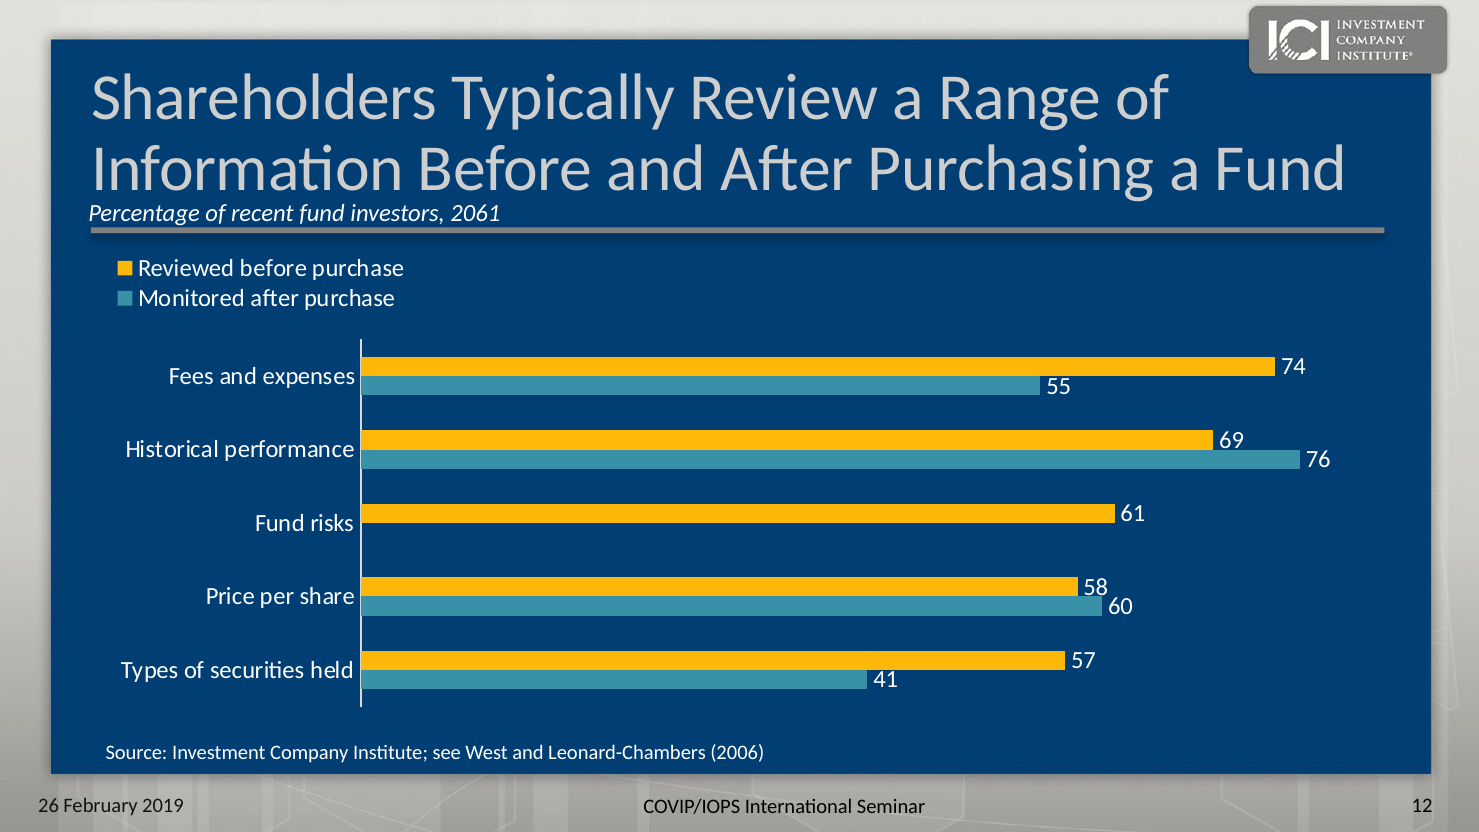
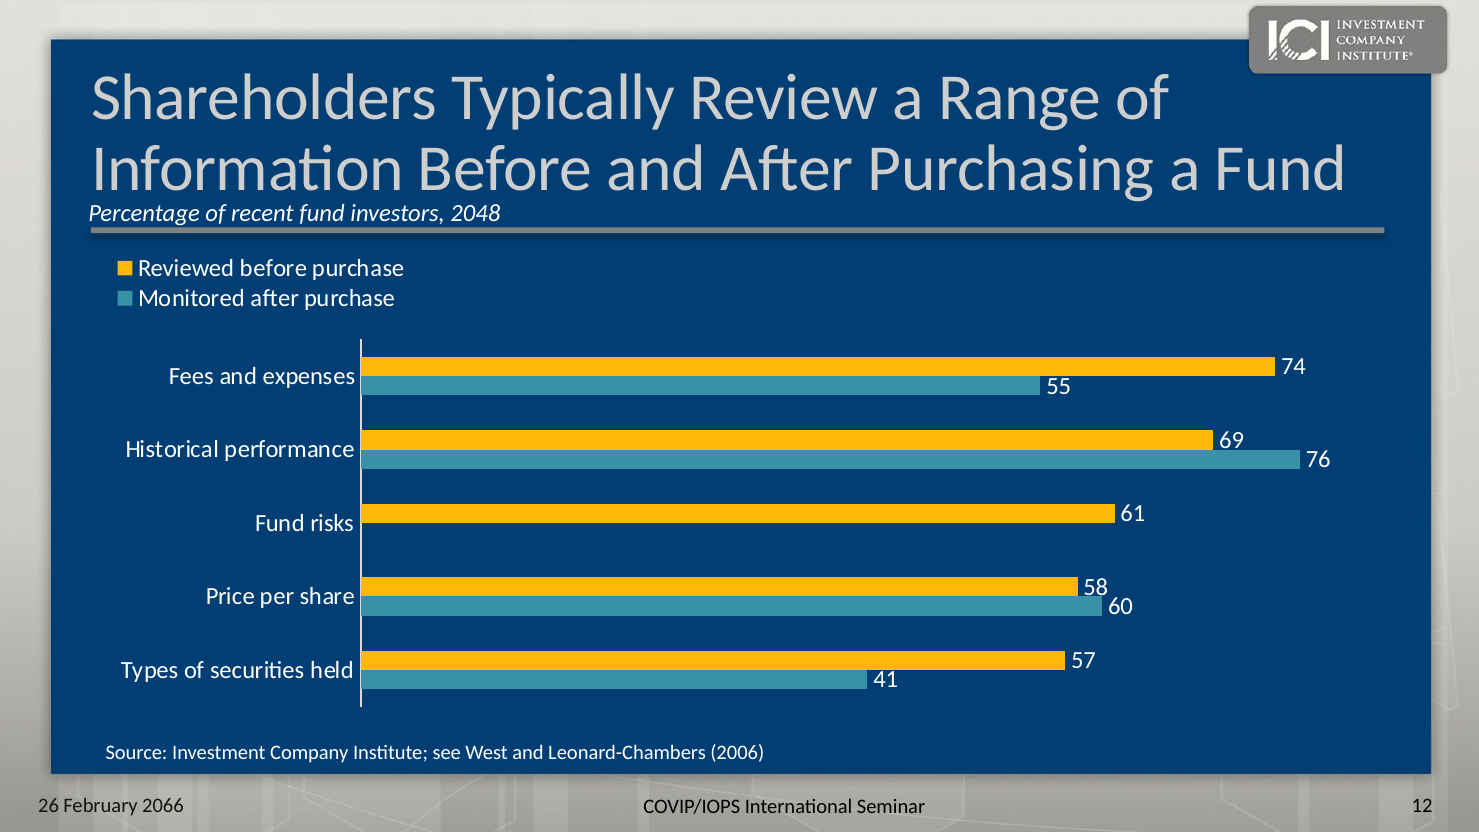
2061: 2061 -> 2048
2019: 2019 -> 2066
